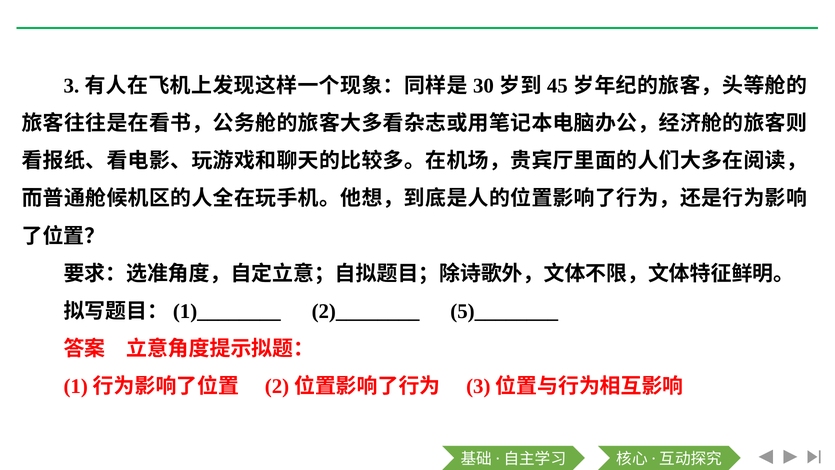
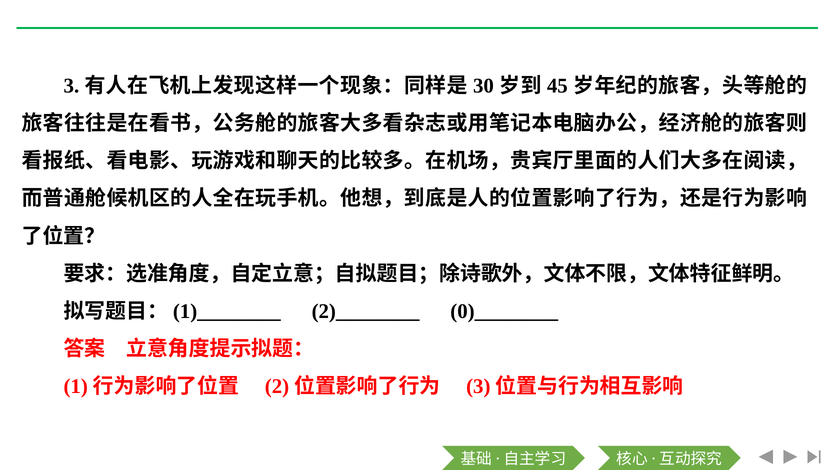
5)________: 5)________ -> 0)________
